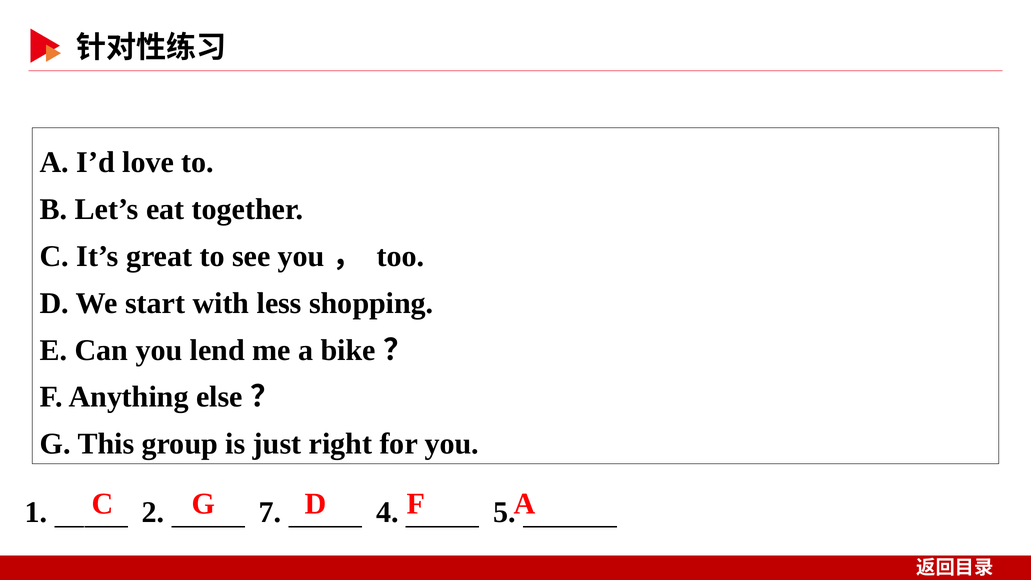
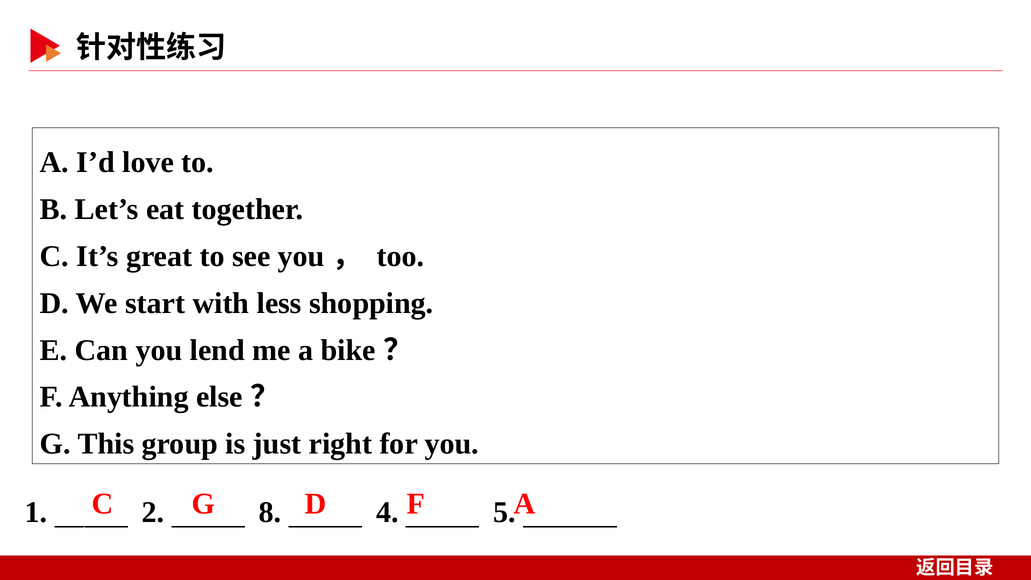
7: 7 -> 8
